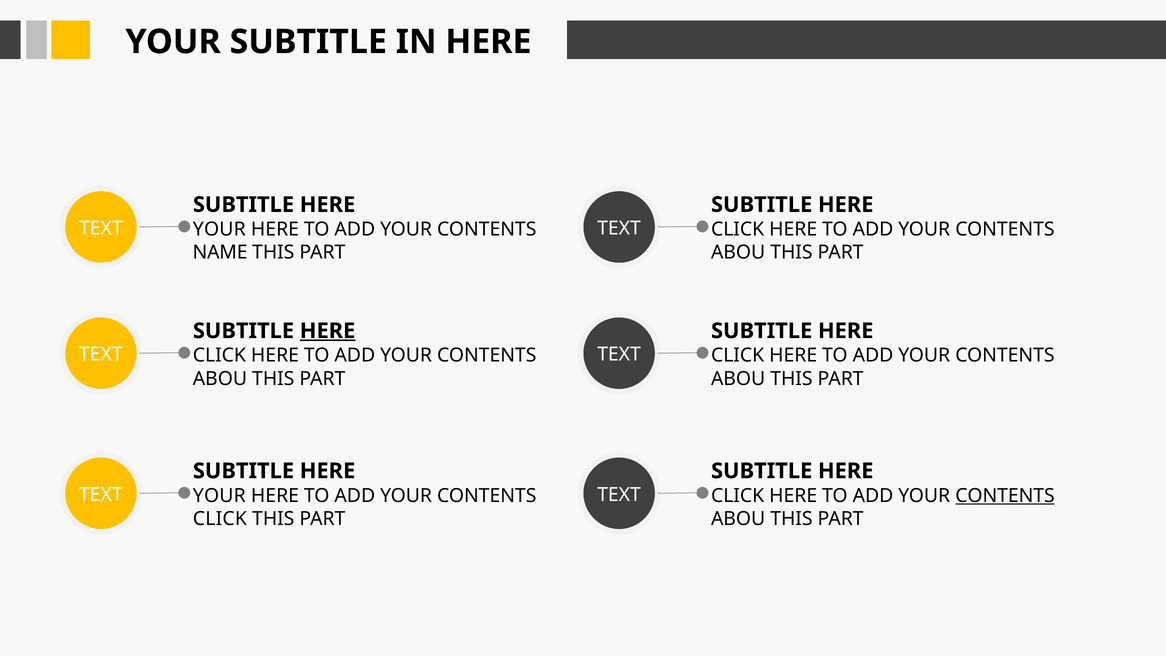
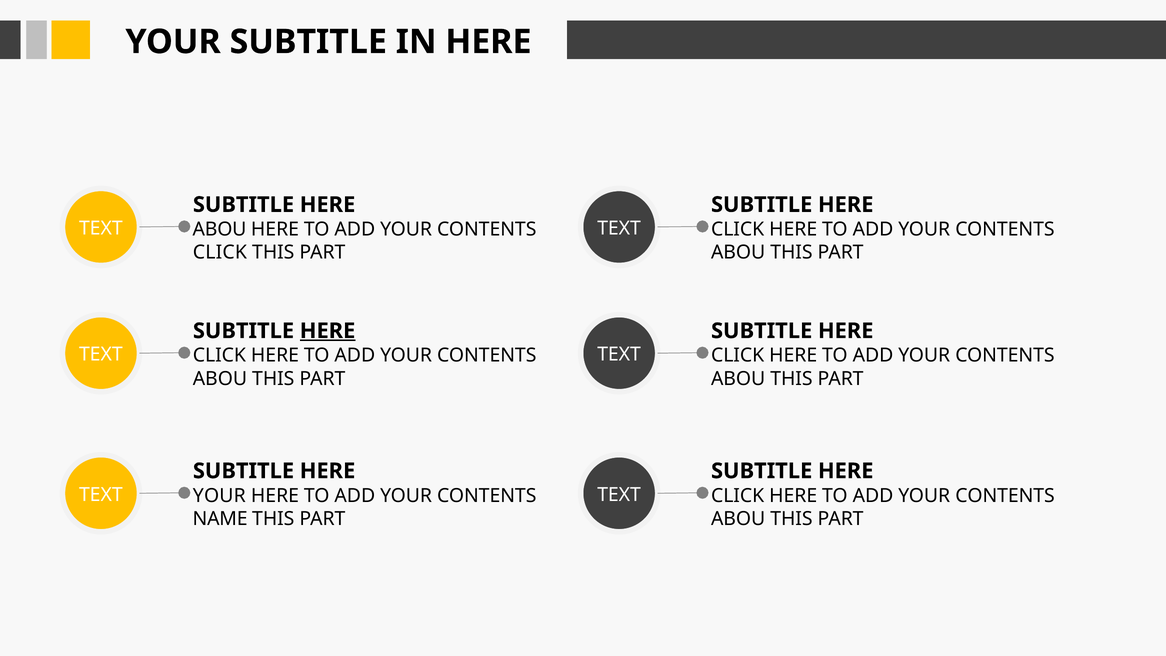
YOUR at (219, 229): YOUR -> ABOU
NAME at (220, 253): NAME -> CLICK
CONTENTS at (1005, 495) underline: present -> none
CLICK at (220, 519): CLICK -> NAME
